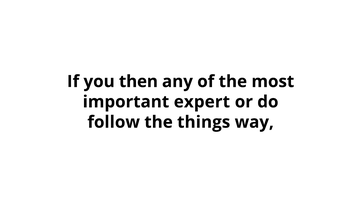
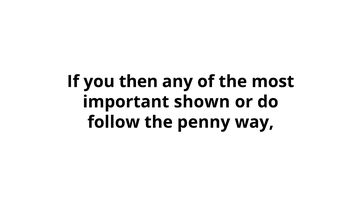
expert: expert -> shown
things: things -> penny
